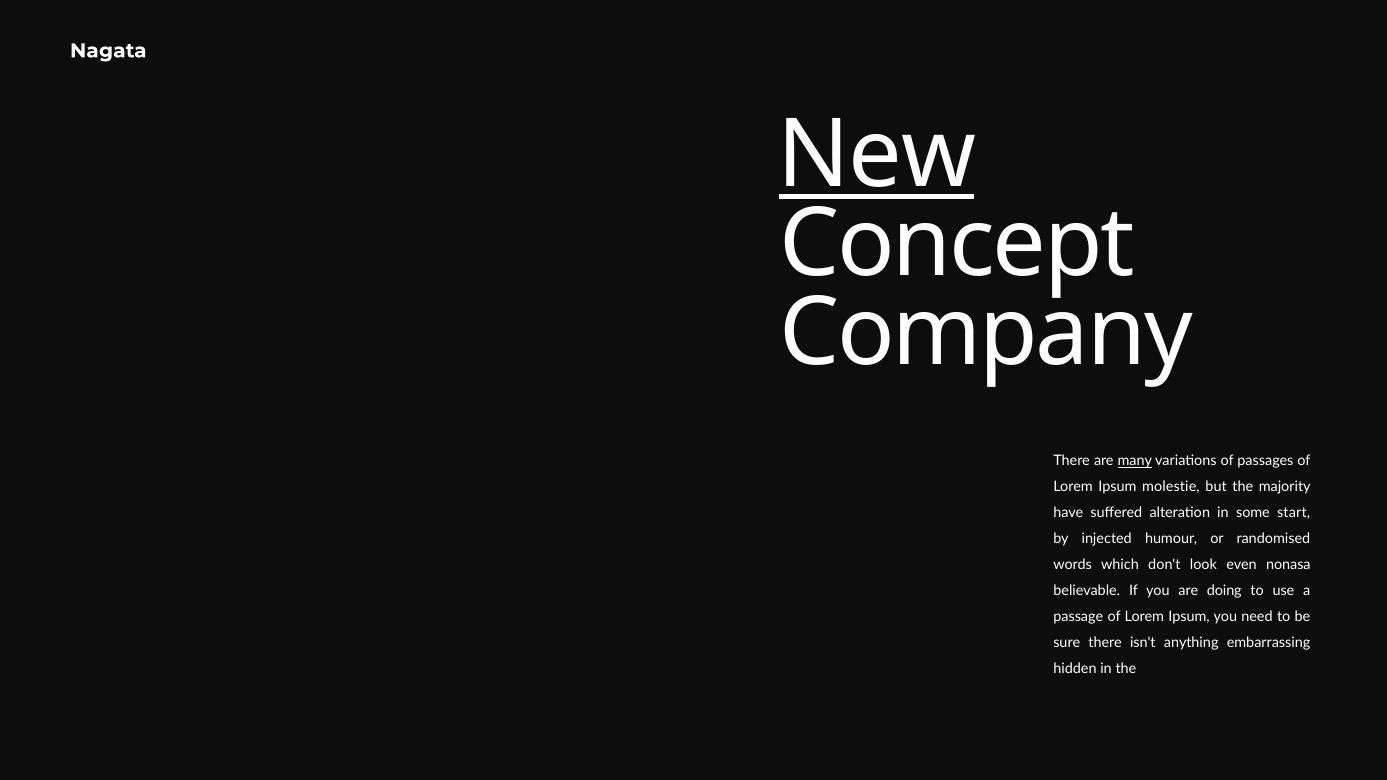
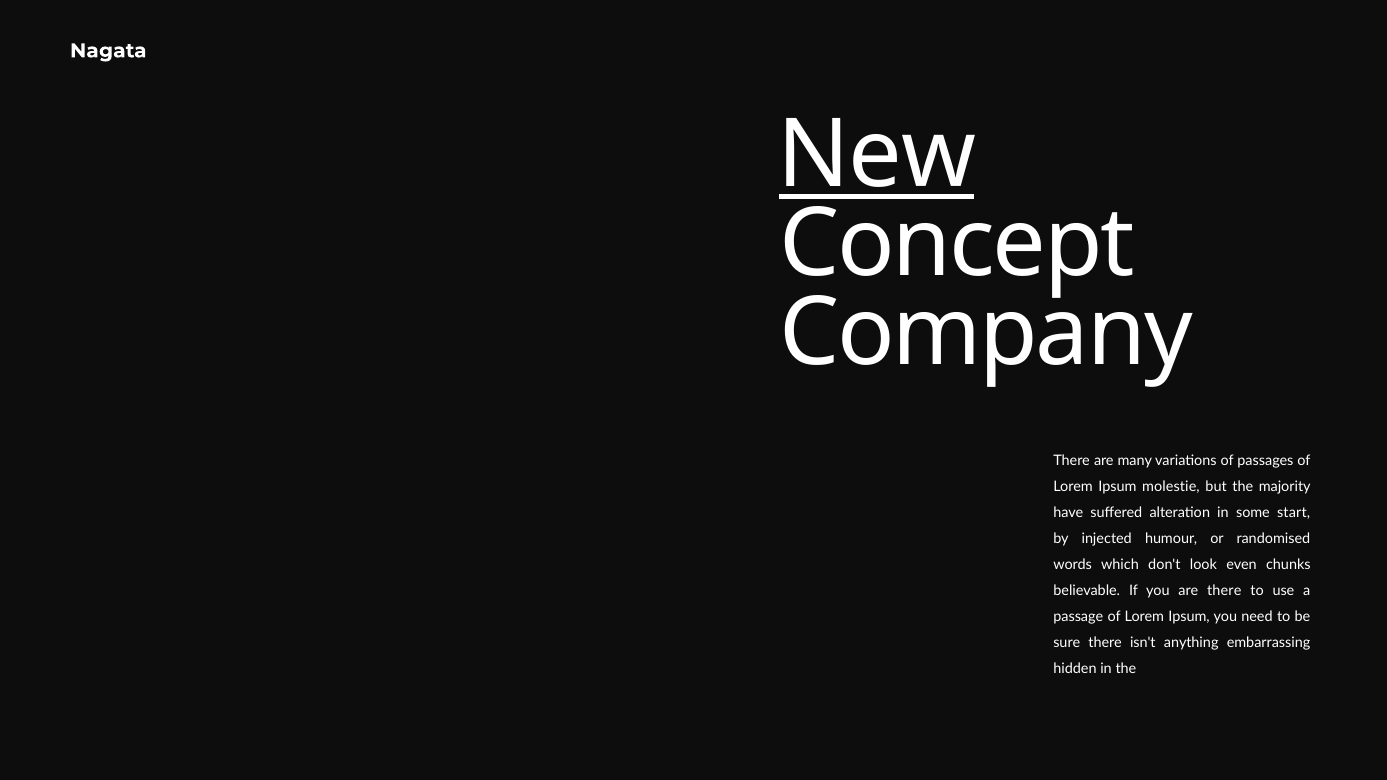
many underline: present -> none
nonasa: nonasa -> chunks
are doing: doing -> there
